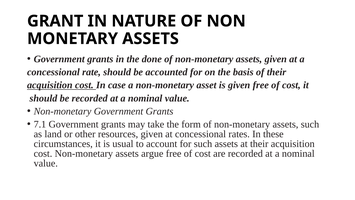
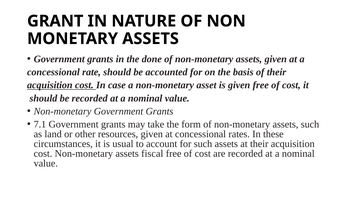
argue: argue -> fiscal
